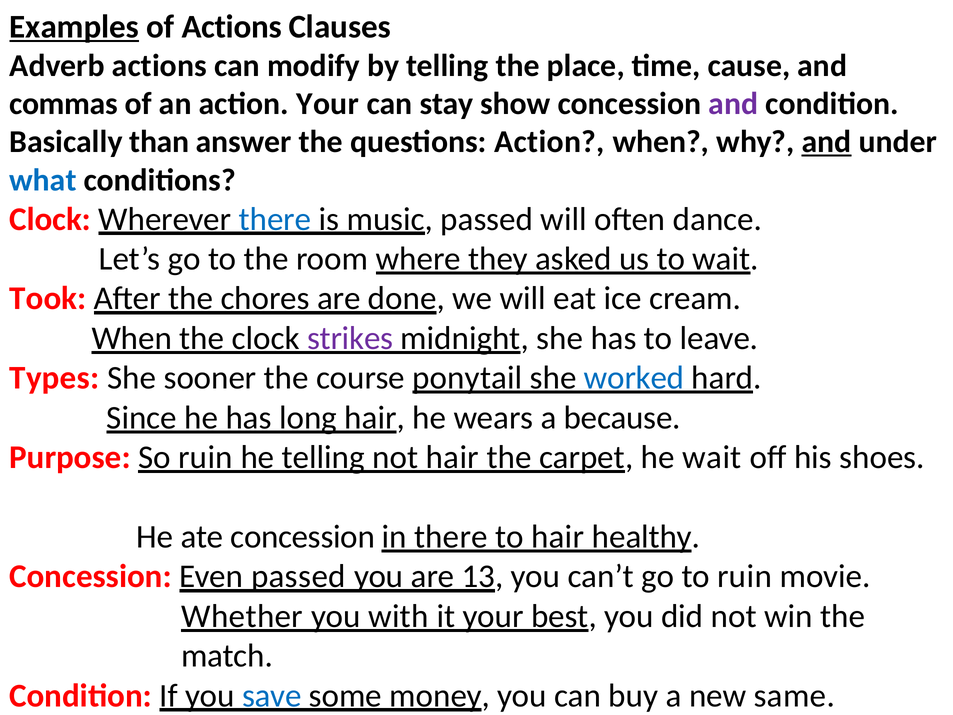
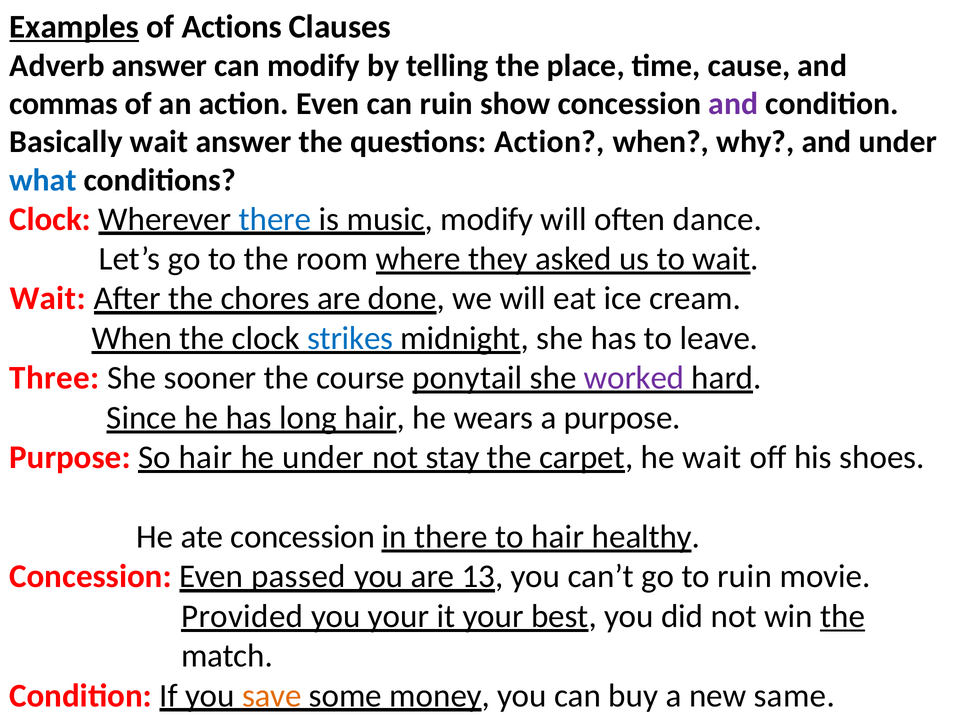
Adverb actions: actions -> answer
action Your: Your -> Even
can stay: stay -> ruin
Basically than: than -> wait
and at (826, 142) underline: present -> none
music passed: passed -> modify
Took at (48, 298): Took -> Wait
strikes colour: purple -> blue
Types: Types -> Three
worked colour: blue -> purple
a because: because -> purpose
So ruin: ruin -> hair
he telling: telling -> under
not hair: hair -> stay
Whether: Whether -> Provided
you with: with -> your
the at (843, 616) underline: none -> present
save colour: blue -> orange
